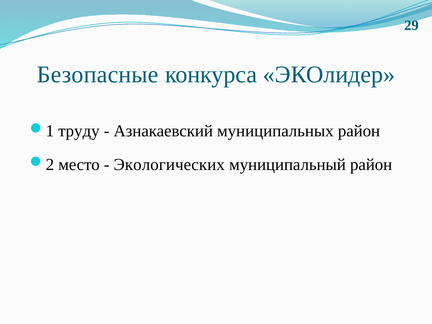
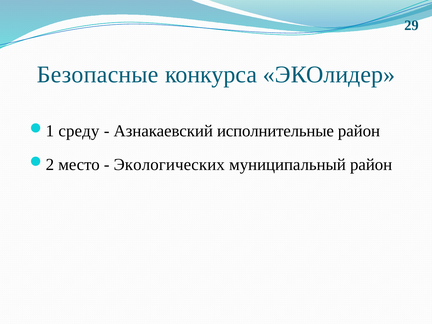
труду: труду -> среду
муниципальных: муниципальных -> исполнительные
